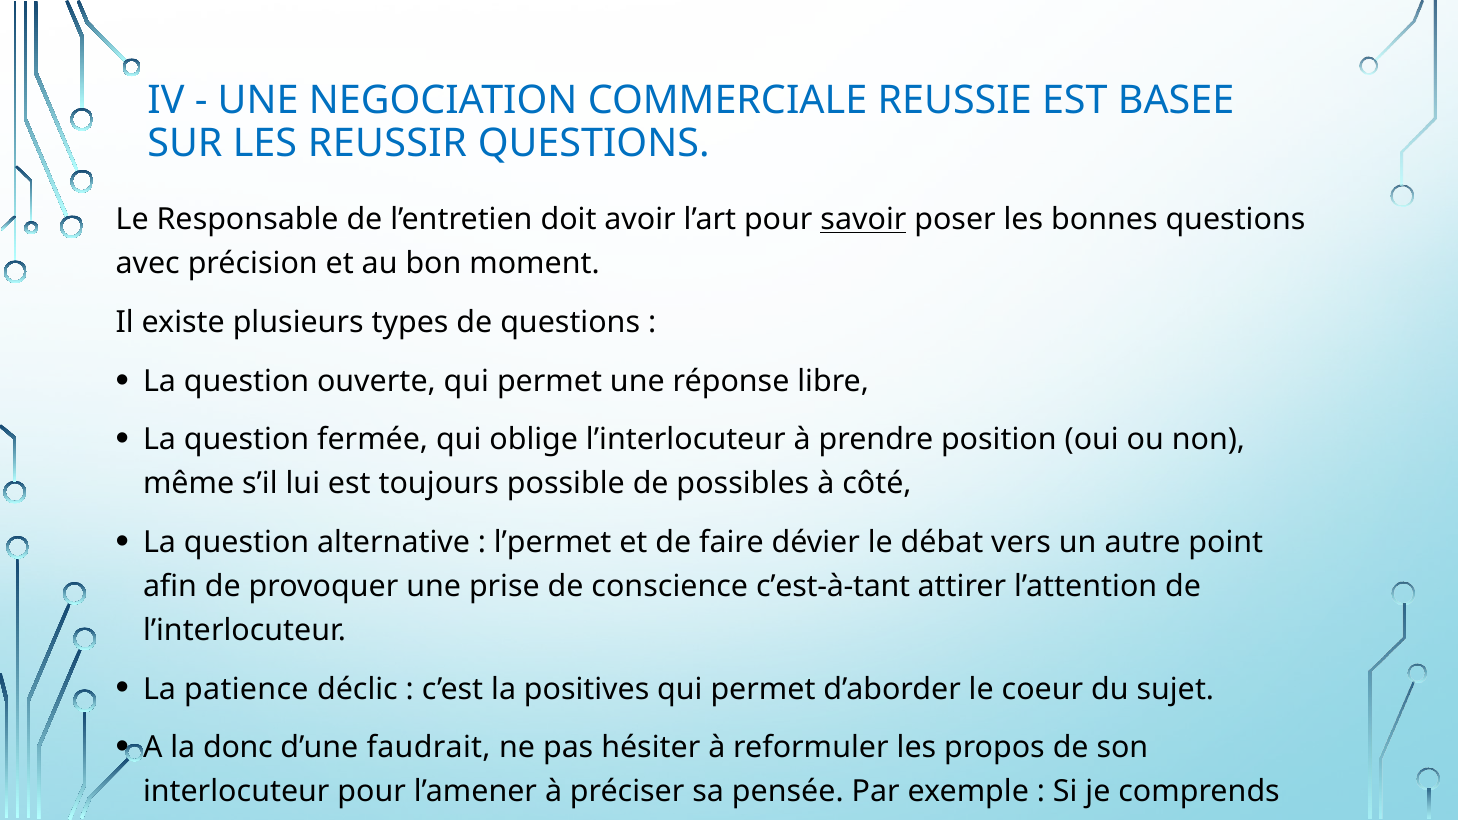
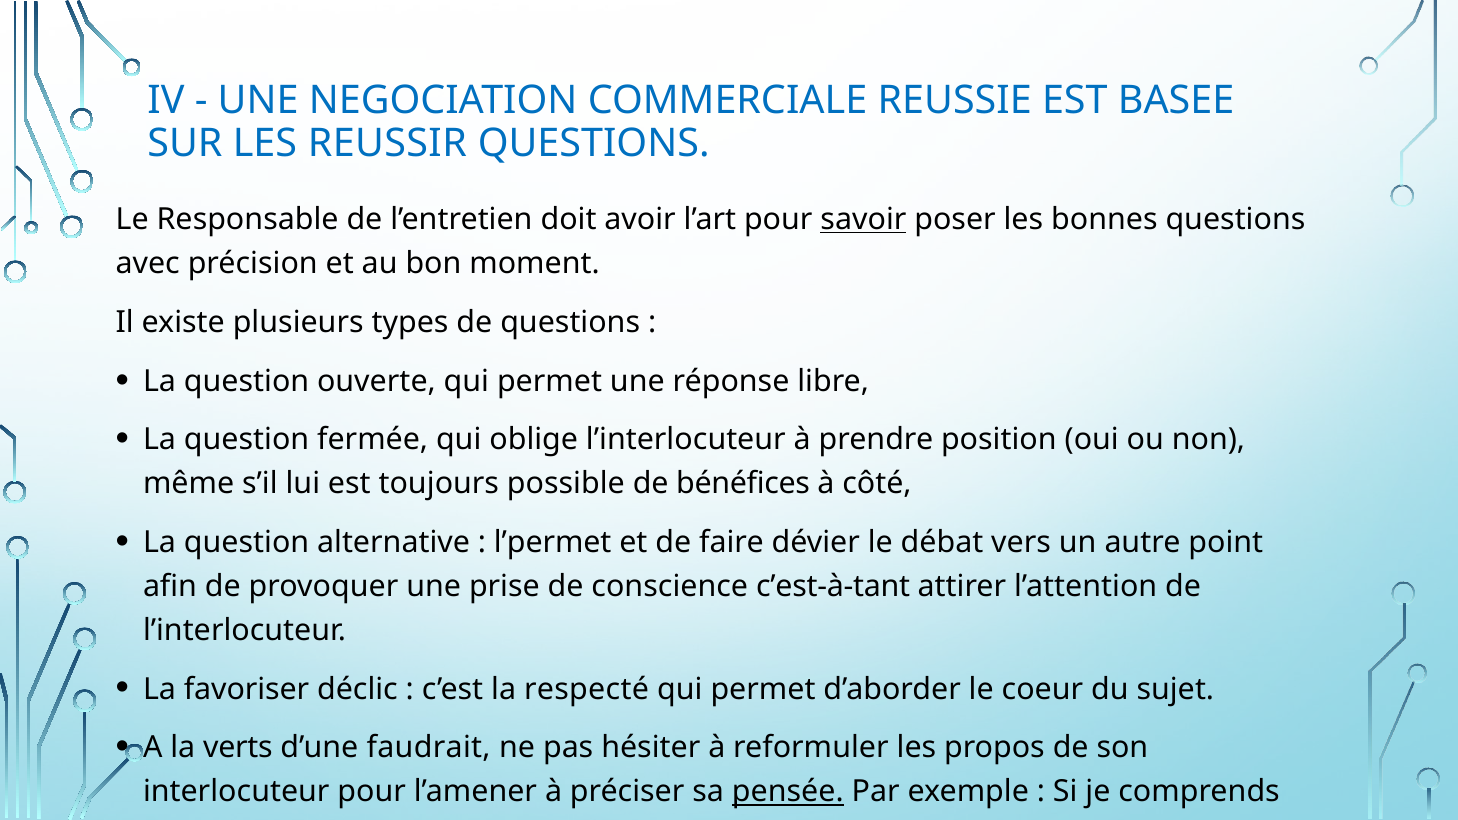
possibles: possibles -> bénéfices
patience: patience -> favoriser
positives: positives -> respecté
donc: donc -> verts
pensée underline: none -> present
